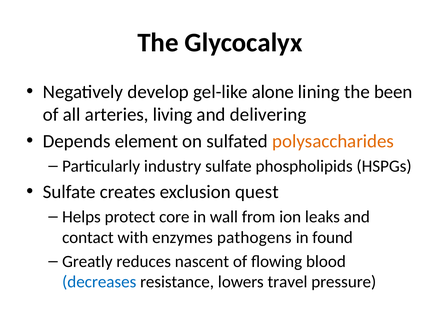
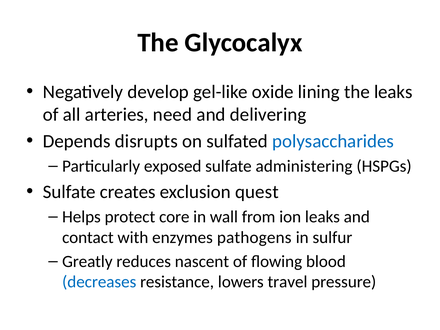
alone: alone -> oxide
the been: been -> leaks
living: living -> need
element: element -> disrupts
polysaccharides colour: orange -> blue
industry: industry -> exposed
phospholipids: phospholipids -> administering
found: found -> sulfur
